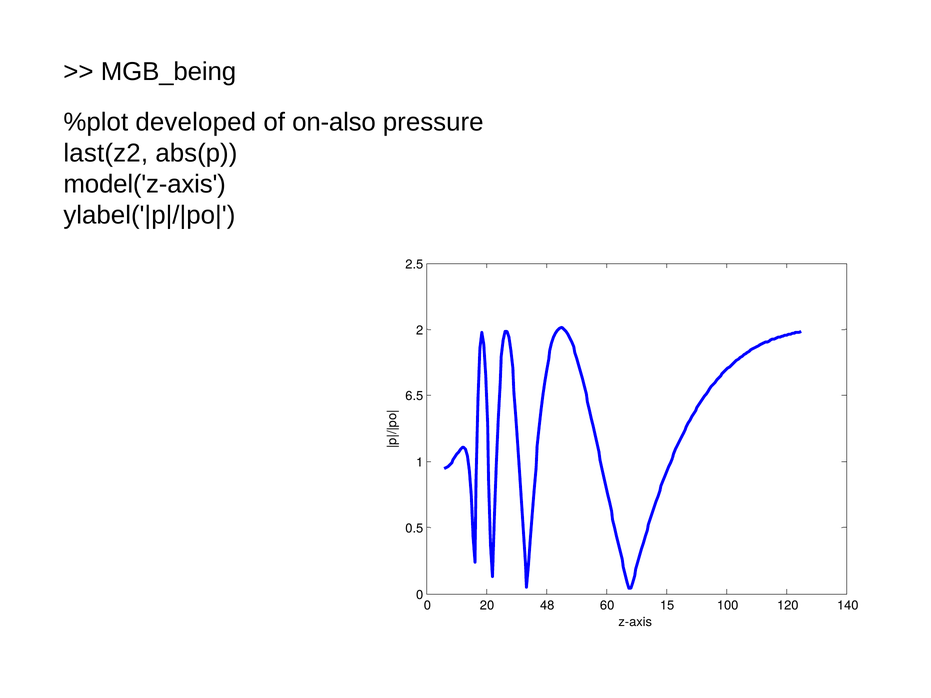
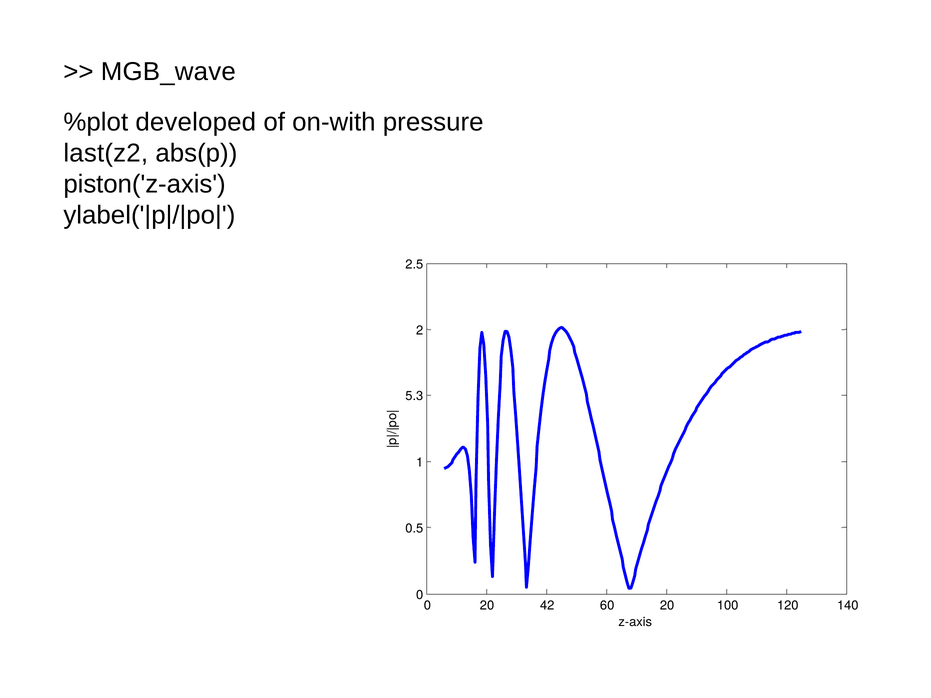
MGB_being: MGB_being -> MGB_wave
on-also: on-also -> on-with
model('z-axis: model('z-axis -> piston('z-axis
6.5: 6.5 -> 5.3
48: 48 -> 42
60 15: 15 -> 20
